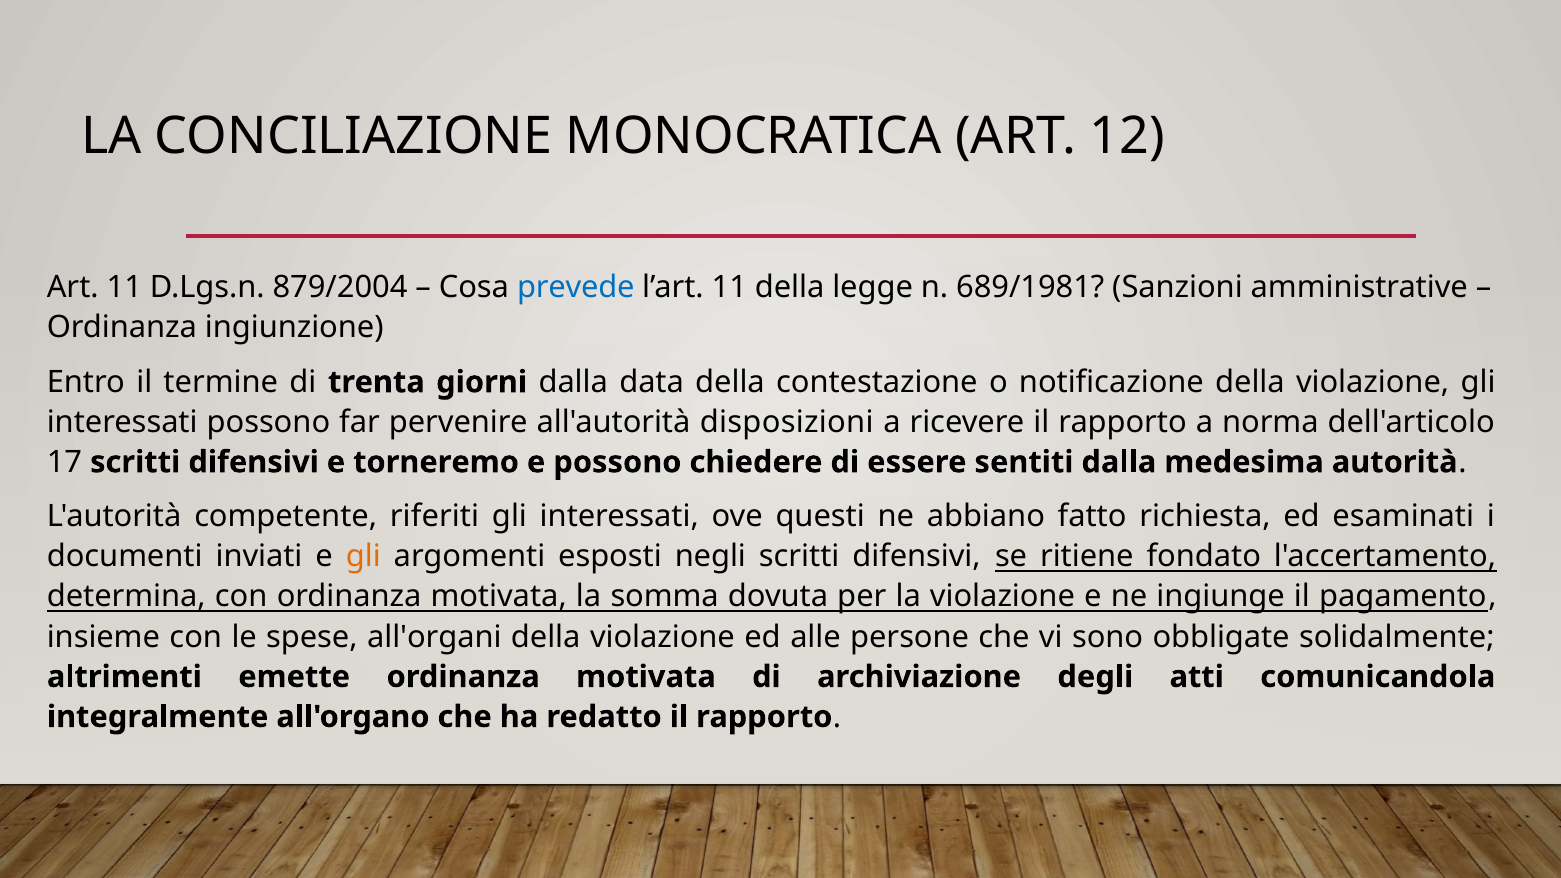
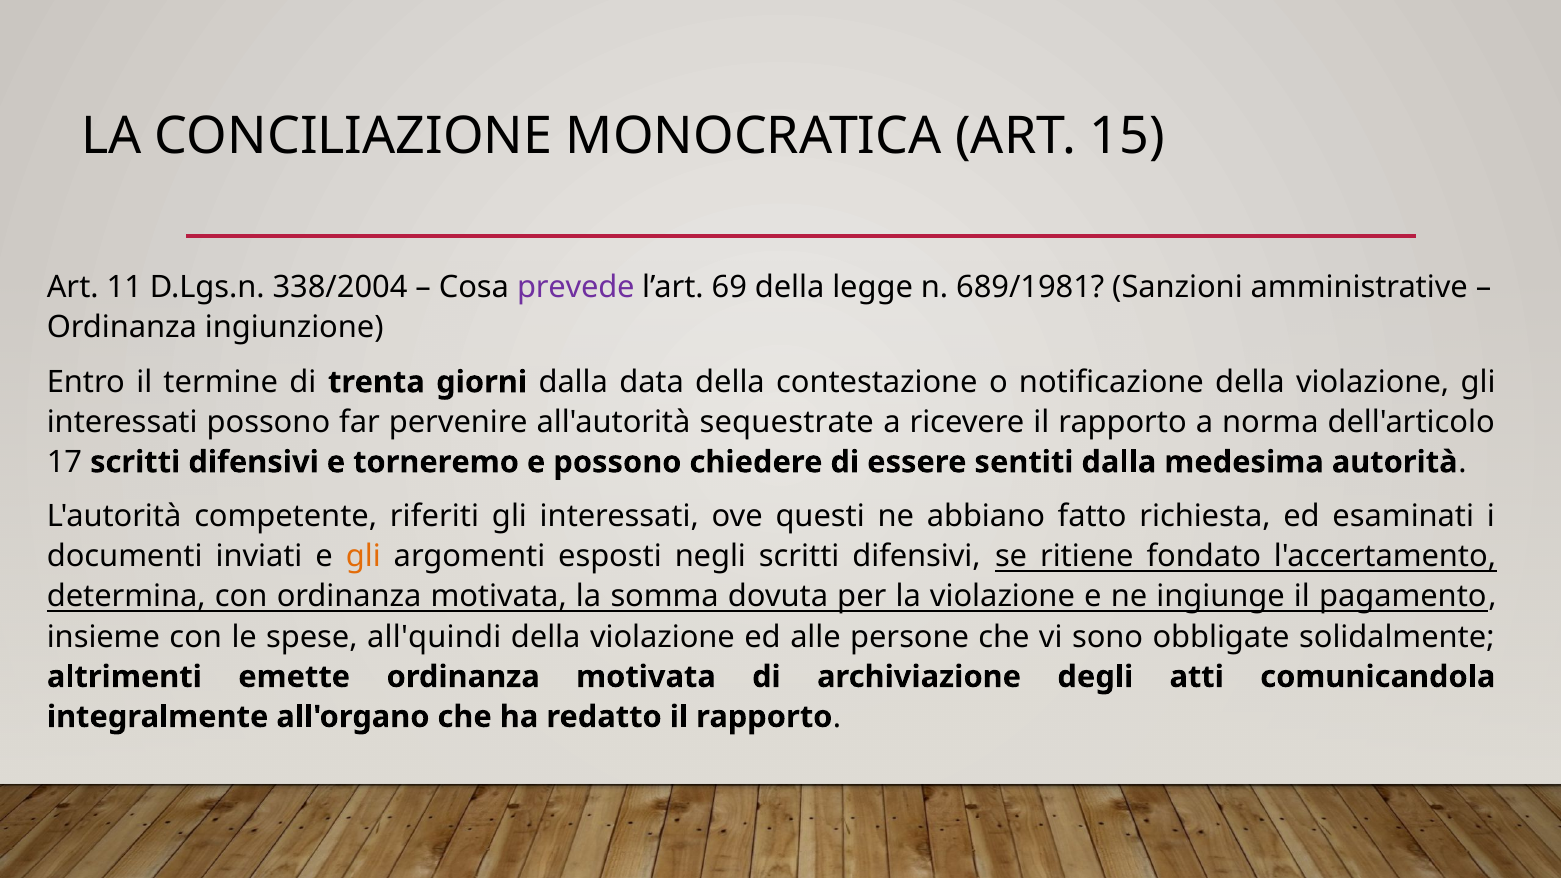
12: 12 -> 15
879/2004: 879/2004 -> 338/2004
prevede colour: blue -> purple
l’art 11: 11 -> 69
disposizioni: disposizioni -> sequestrate
all'organi: all'organi -> all'quindi
